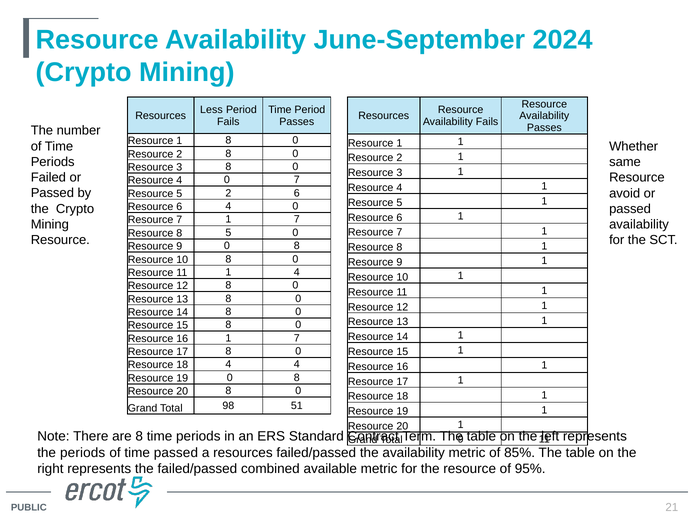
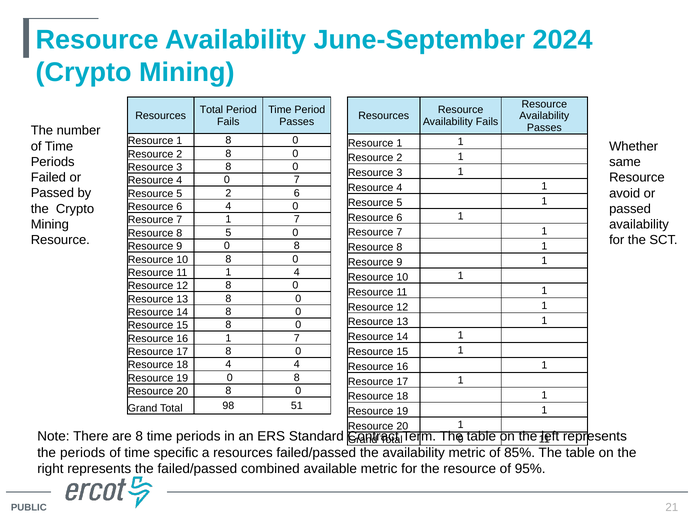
Less at (211, 110): Less -> Total
time passed: passed -> specific
